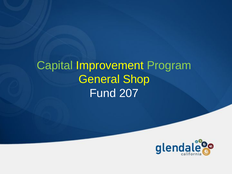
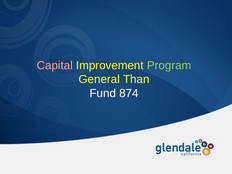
Capital colour: light green -> pink
Shop: Shop -> Than
207: 207 -> 874
